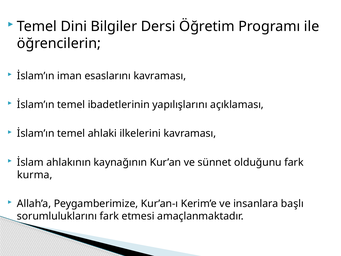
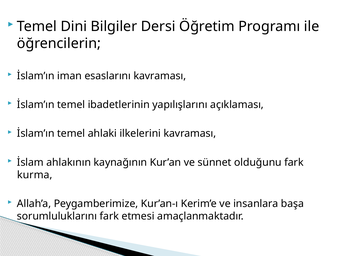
başlı: başlı -> başa
